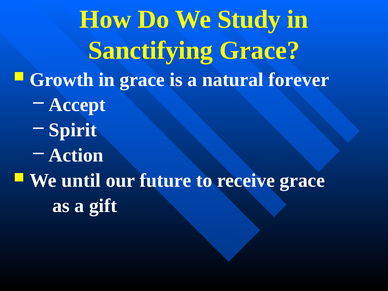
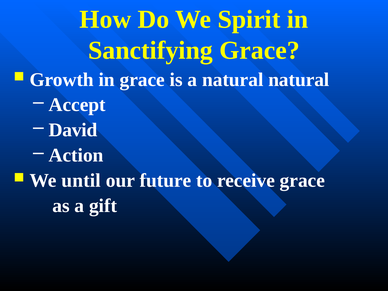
Study: Study -> Spirit
natural forever: forever -> natural
Spirit: Spirit -> David
